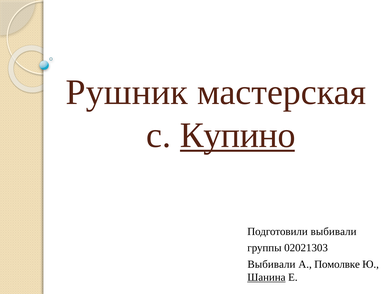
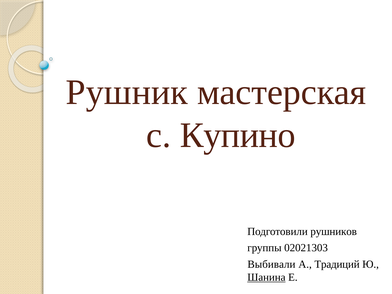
Купино underline: present -> none
Подготовили выбивали: выбивали -> рушников
Помолвке: Помолвке -> Традиций
